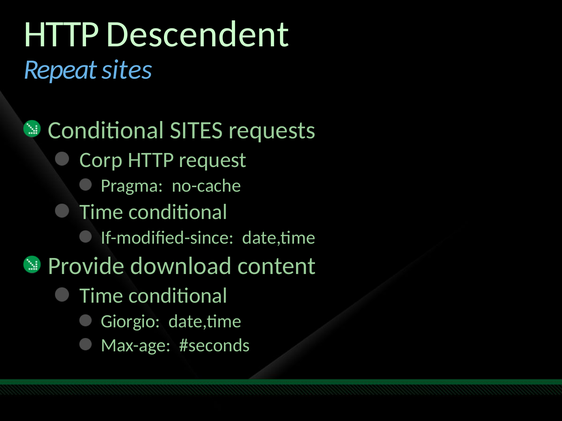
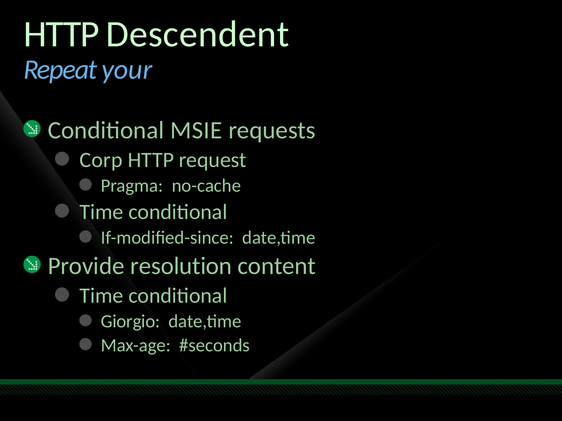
Repeat sites: sites -> your
Conditional SITES: SITES -> MSIE
download: download -> resolution
